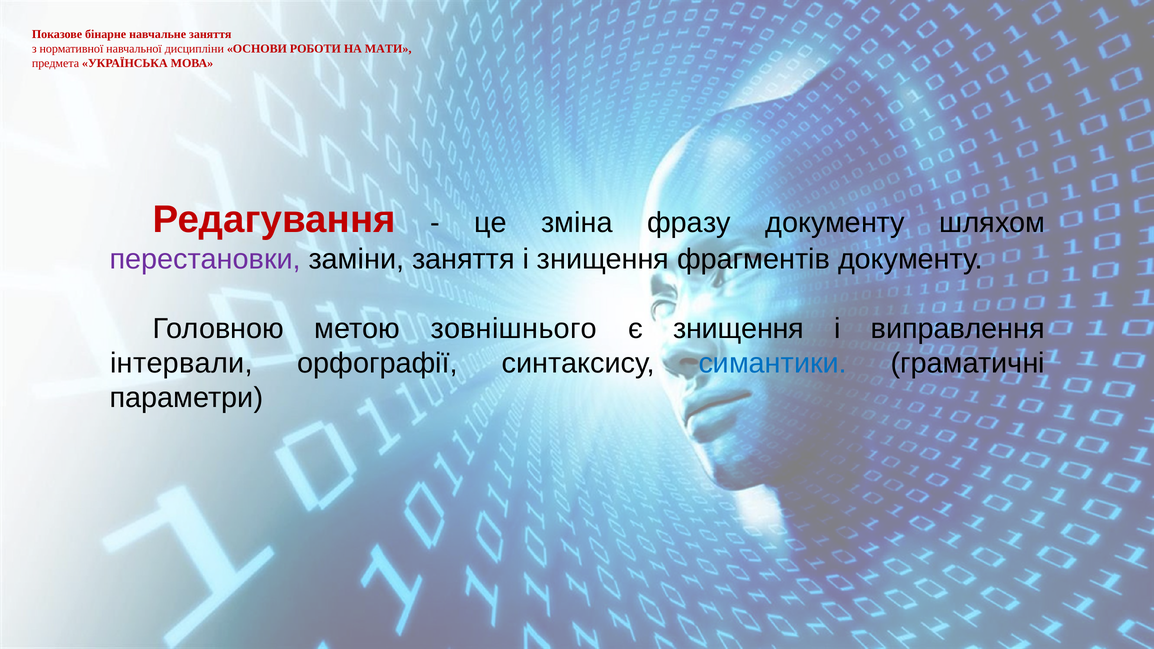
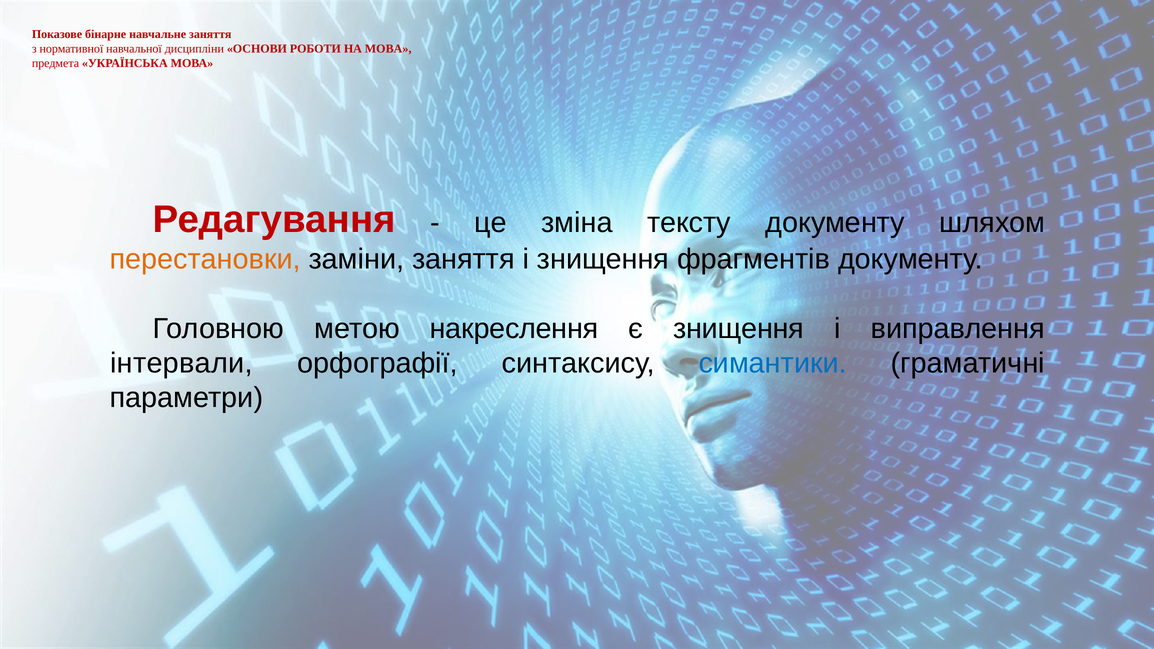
НА МАТИ: МАТИ -> МОВА
фразу: фразу -> тексту
перестановки colour: purple -> orange
зовнішнього: зовнішнього -> накреслення
